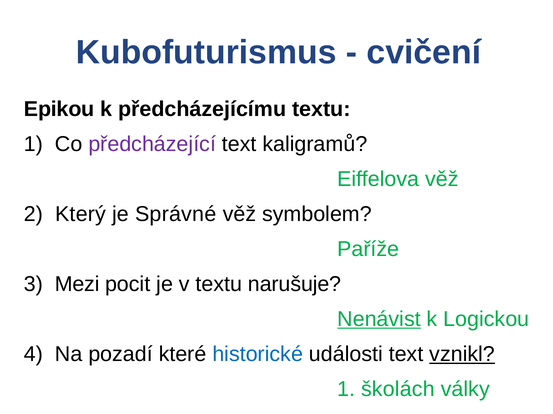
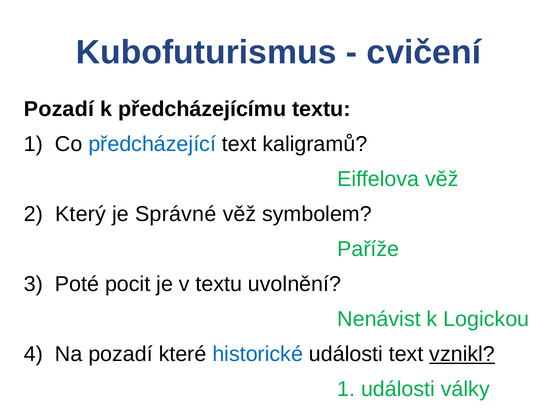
Epikou at (59, 109): Epikou -> Pozadí
předcházející colour: purple -> blue
Mezi: Mezi -> Poté
narušuje: narušuje -> uvolnění
Nenávist underline: present -> none
1 školách: školách -> události
